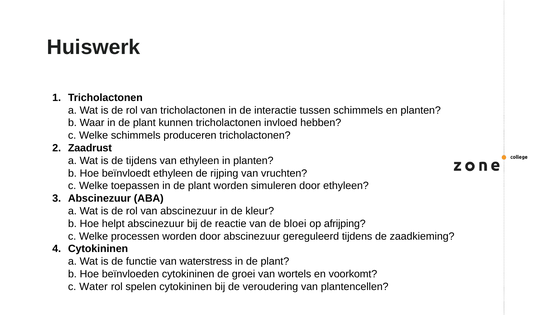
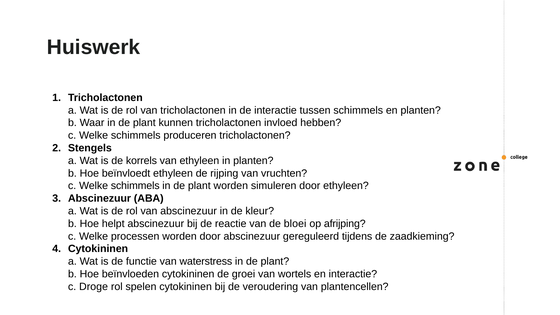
Zaadrust: Zaadrust -> Stengels
de tijdens: tijdens -> korrels
toepassen at (135, 186): toepassen -> schimmels
en voorkomt: voorkomt -> interactie
Water: Water -> Droge
